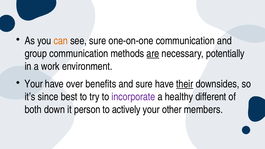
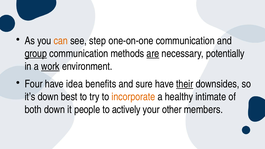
see sure: sure -> step
group underline: none -> present
work underline: none -> present
Your at (34, 84): Your -> Four
over: over -> idea
it’s since: since -> down
incorporate colour: purple -> orange
different: different -> intimate
person: person -> people
